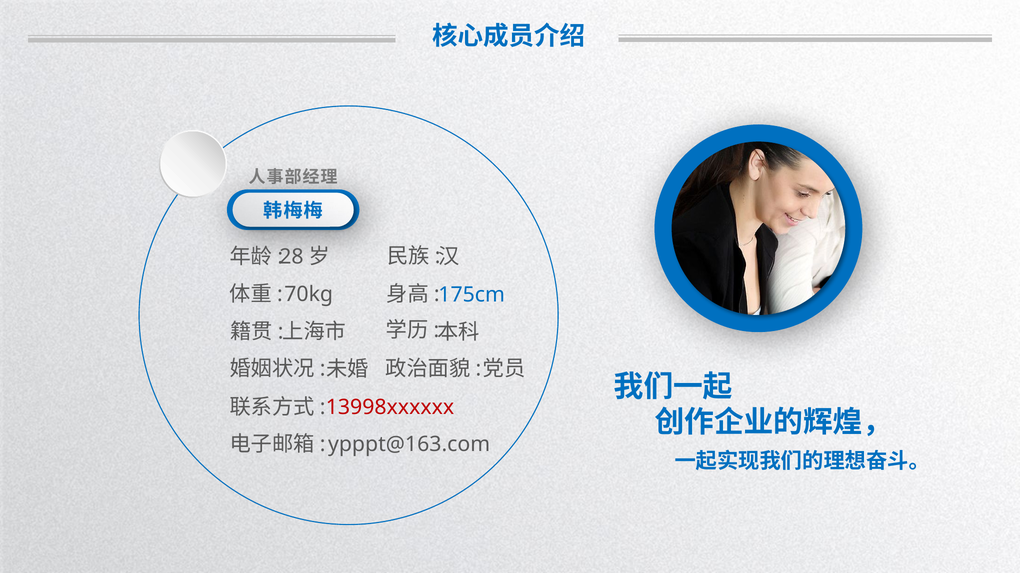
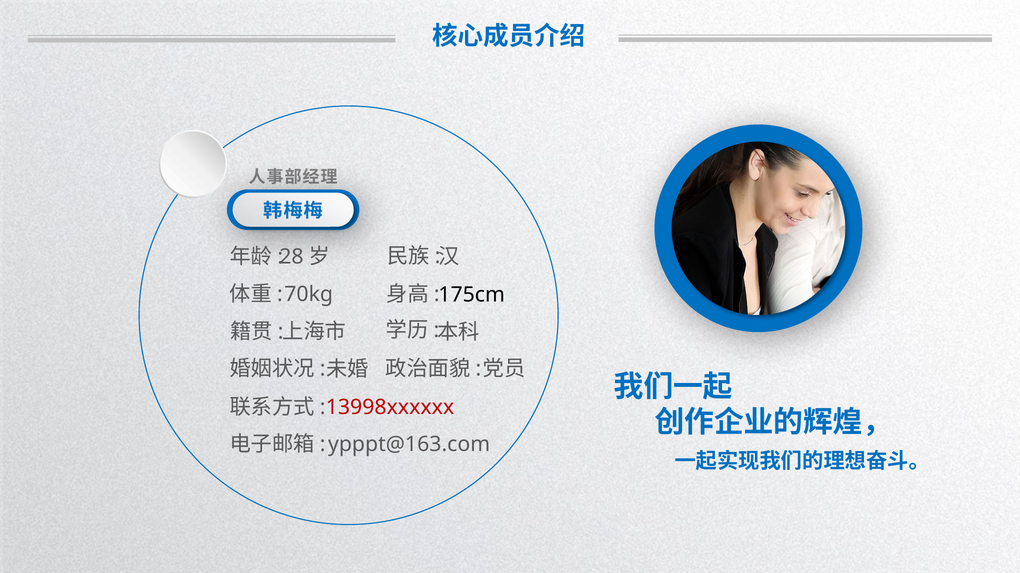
175cm colour: blue -> black
